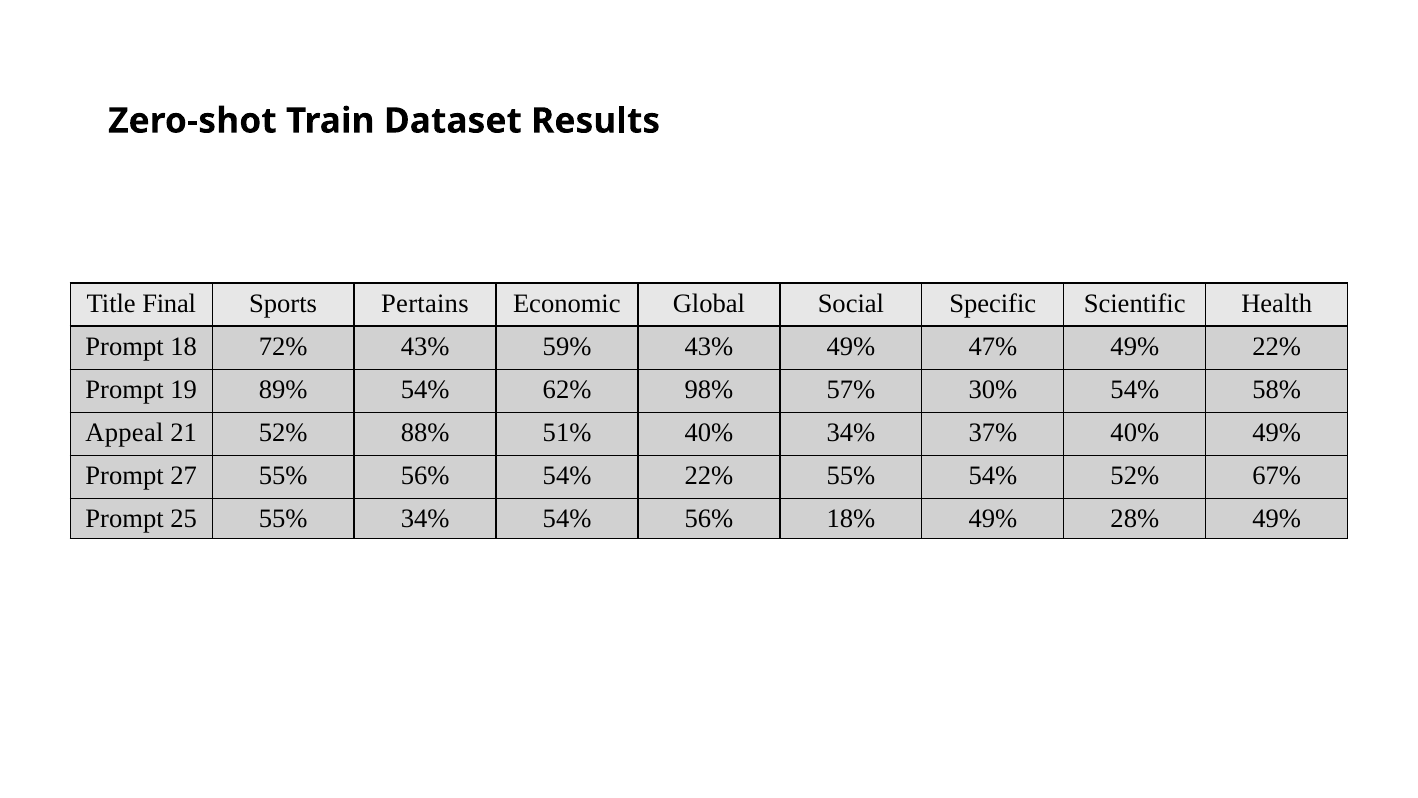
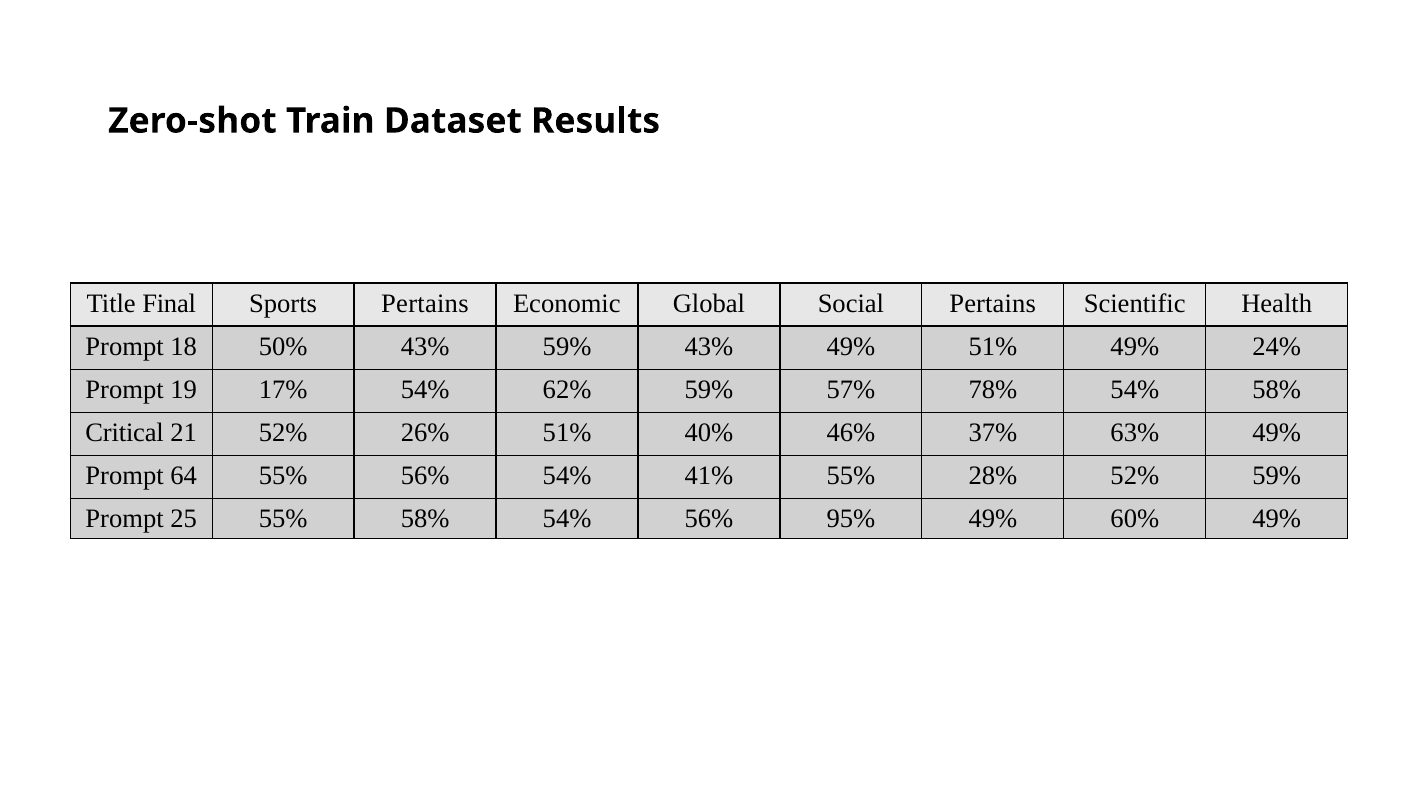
Social Specific: Specific -> Pertains
72%: 72% -> 50%
49% 47%: 47% -> 51%
49% 22%: 22% -> 24%
89%: 89% -> 17%
62% 98%: 98% -> 59%
30%: 30% -> 78%
Appeal: Appeal -> Critical
88%: 88% -> 26%
40% 34%: 34% -> 46%
37% 40%: 40% -> 63%
27: 27 -> 64
54% 22%: 22% -> 41%
55% 54%: 54% -> 28%
52% 67%: 67% -> 59%
55% 34%: 34% -> 58%
18%: 18% -> 95%
28%: 28% -> 60%
